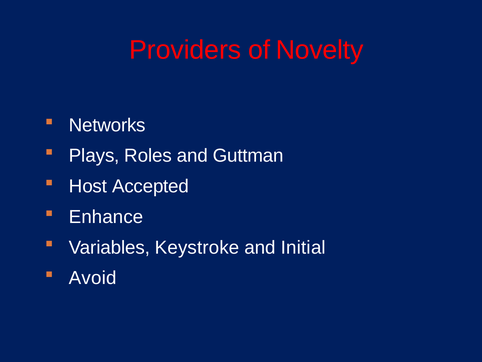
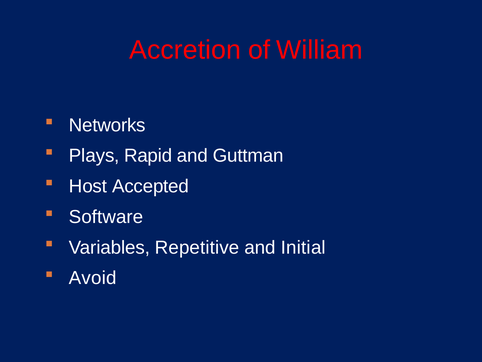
Providers: Providers -> Accretion
Novelty: Novelty -> William
Roles: Roles -> Rapid
Enhance: Enhance -> Software
Keystroke: Keystroke -> Repetitive
